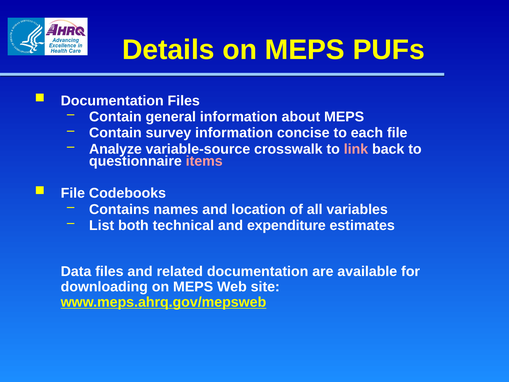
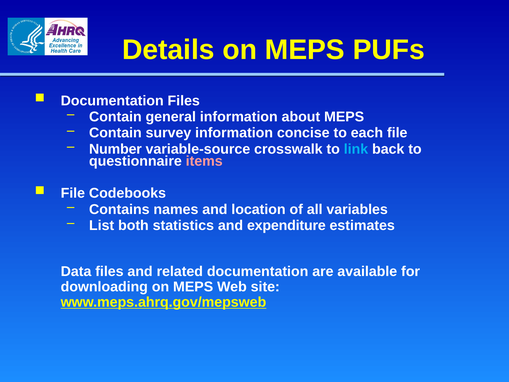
Analyze: Analyze -> Number
link colour: pink -> light blue
technical: technical -> statistics
